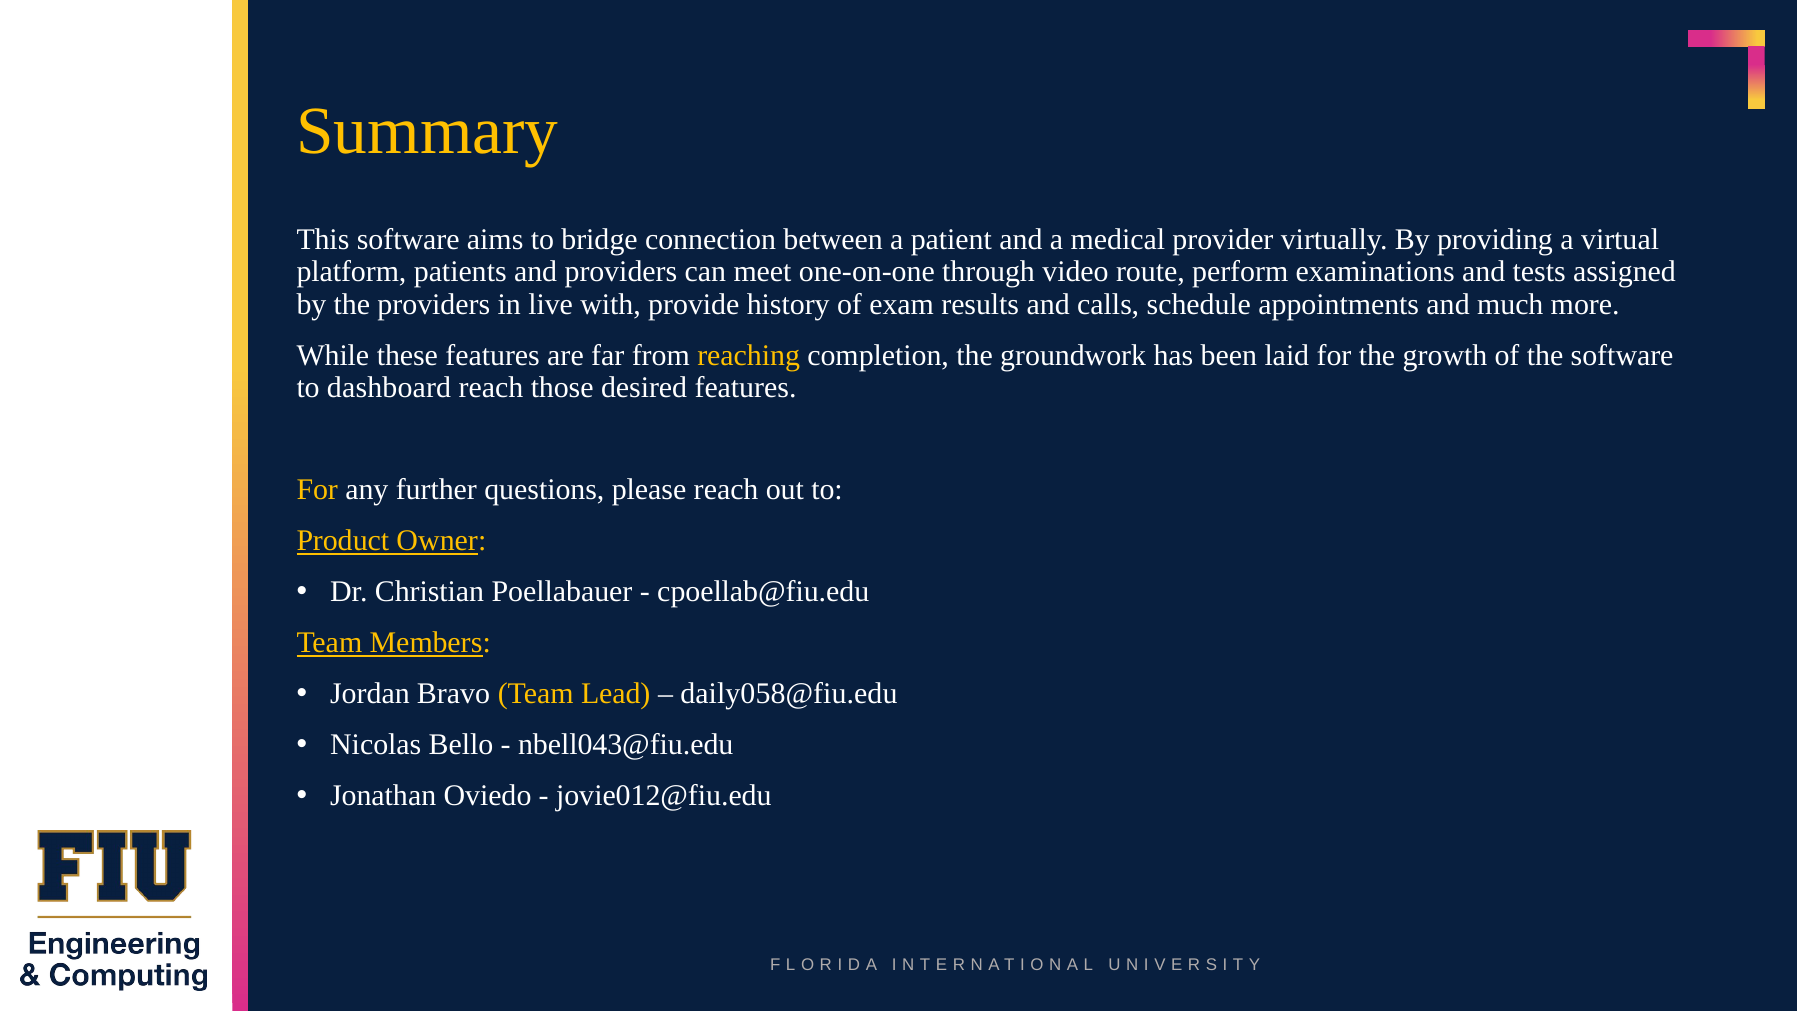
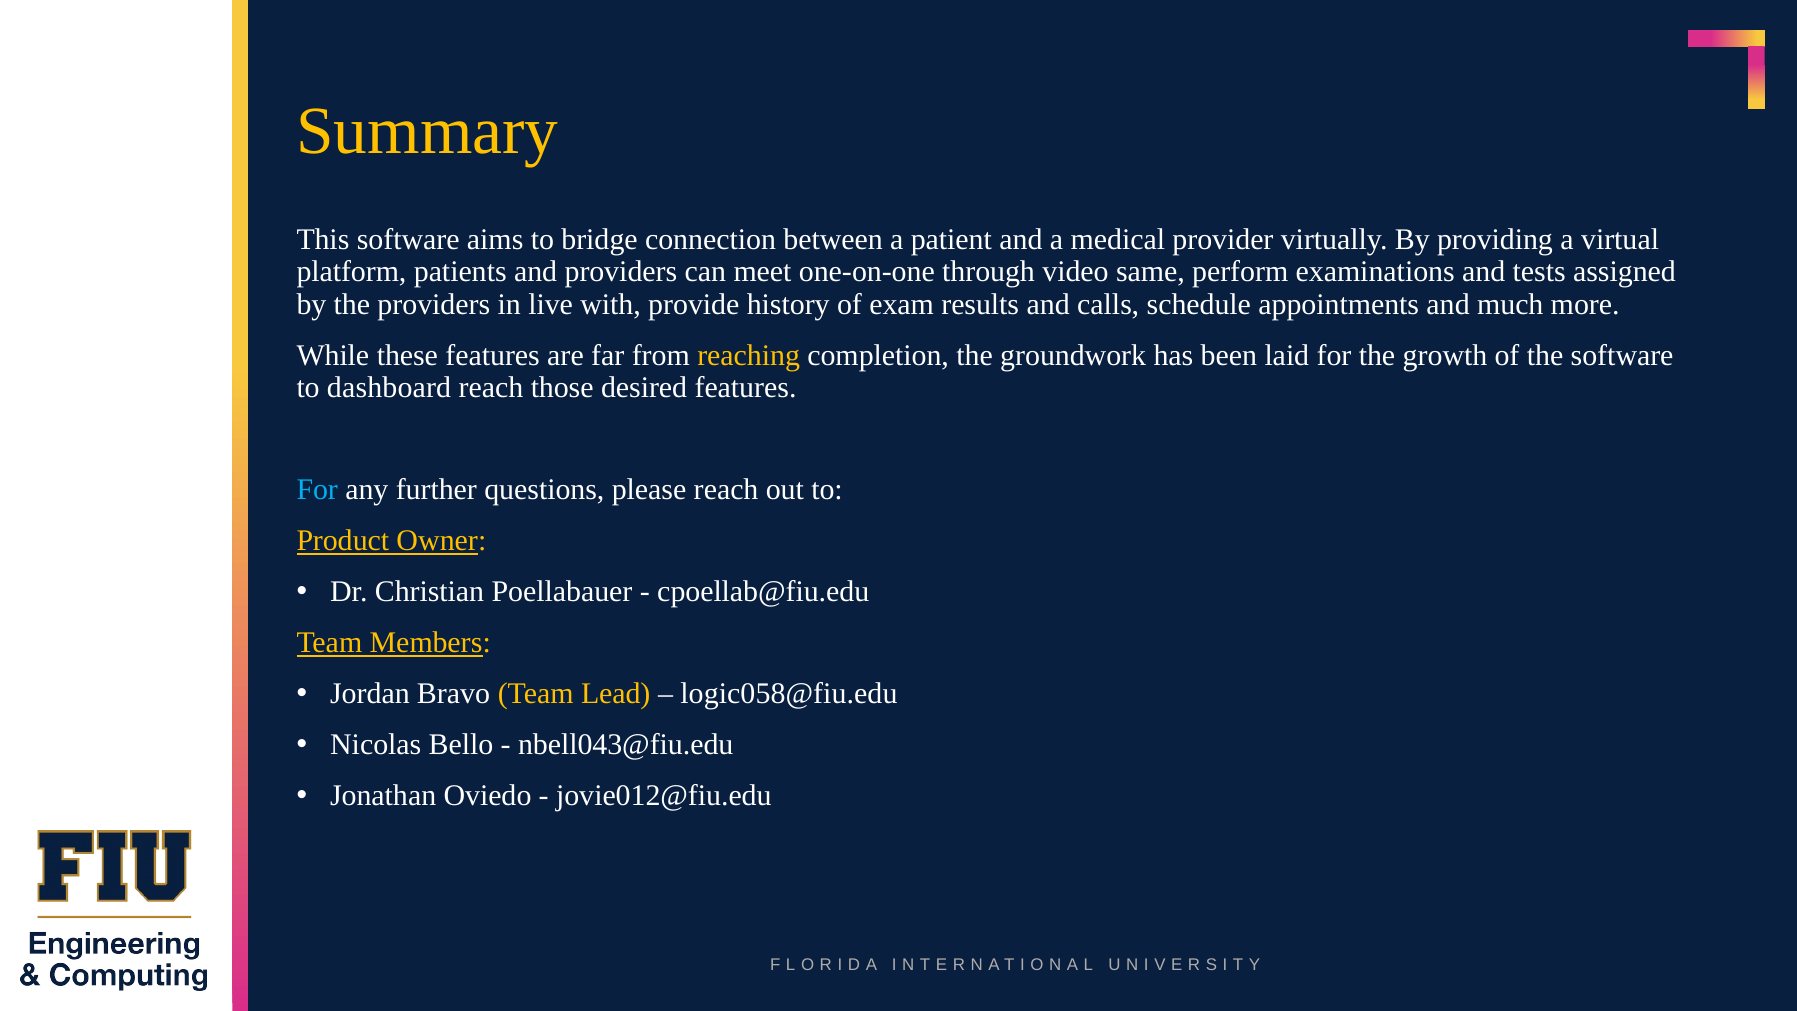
route: route -> same
For at (317, 489) colour: yellow -> light blue
daily058@fiu.edu: daily058@fiu.edu -> logic058@fiu.edu
